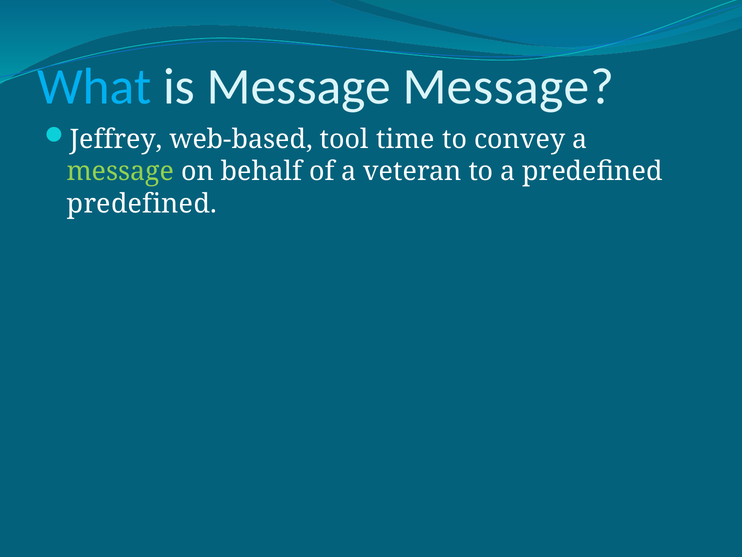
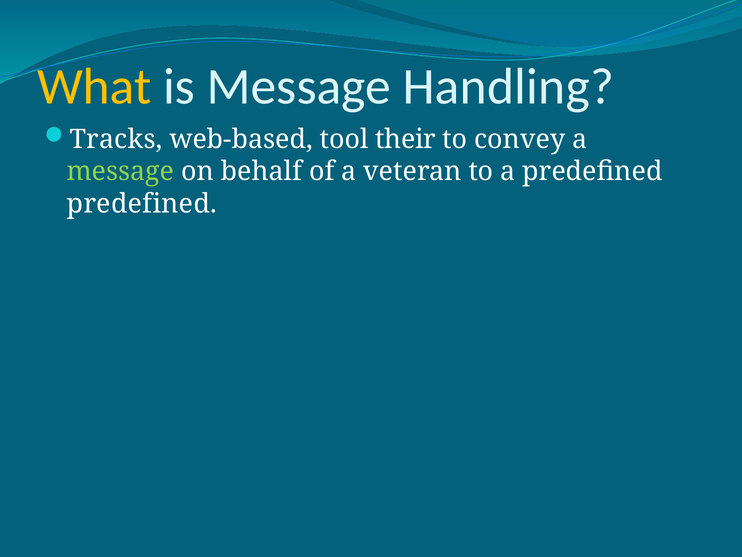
What colour: light blue -> yellow
Message Message: Message -> Handling
Jeffrey: Jeffrey -> Tracks
time: time -> their
